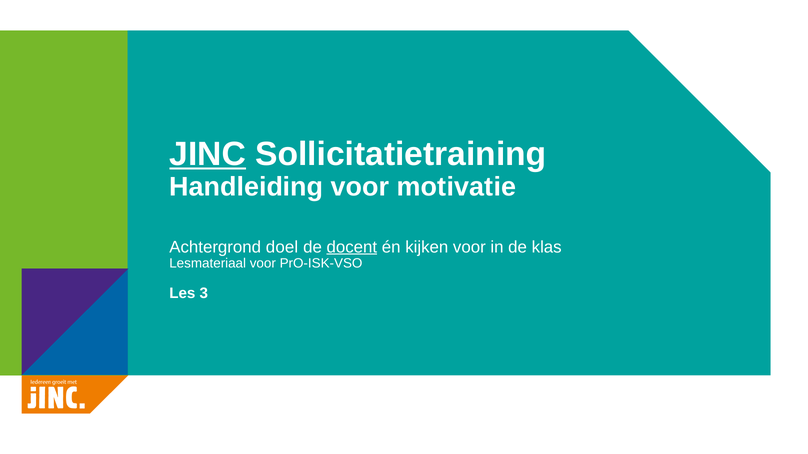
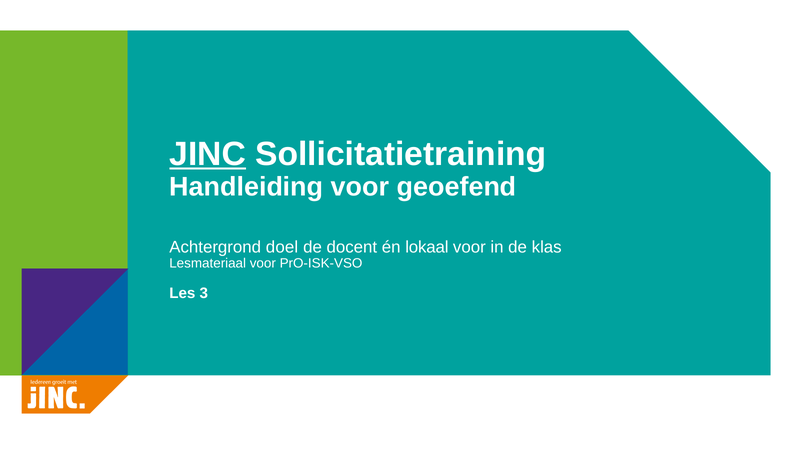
motivatie: motivatie -> geoefend
docent underline: present -> none
kijken: kijken -> lokaal
